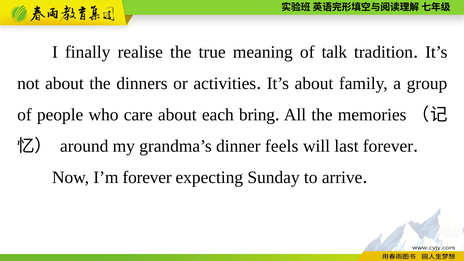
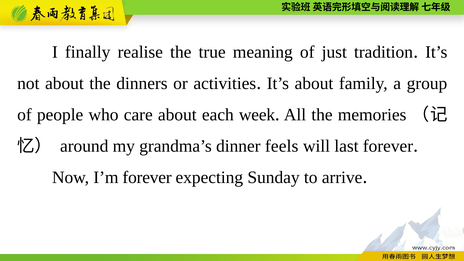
talk: talk -> just
bring: bring -> week
